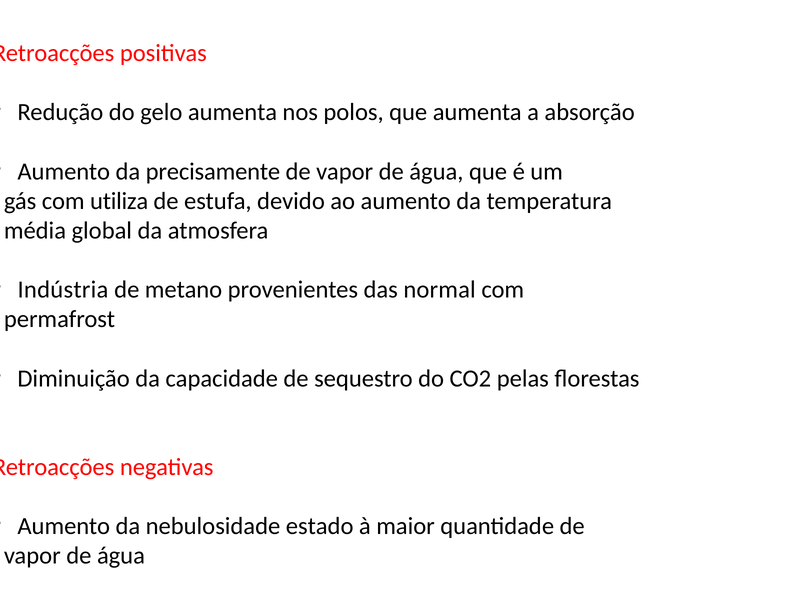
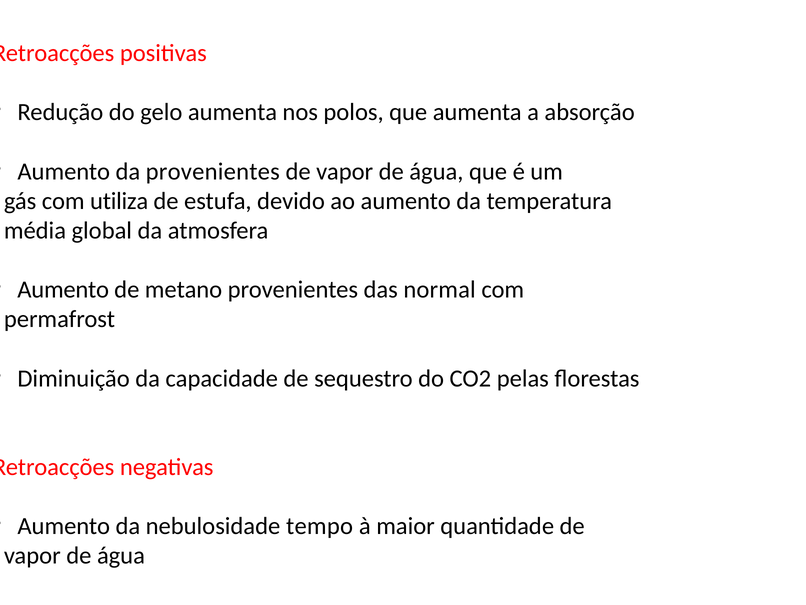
da precisamente: precisamente -> provenientes
Indústria at (63, 289): Indústria -> Aumento
estado: estado -> tempo
